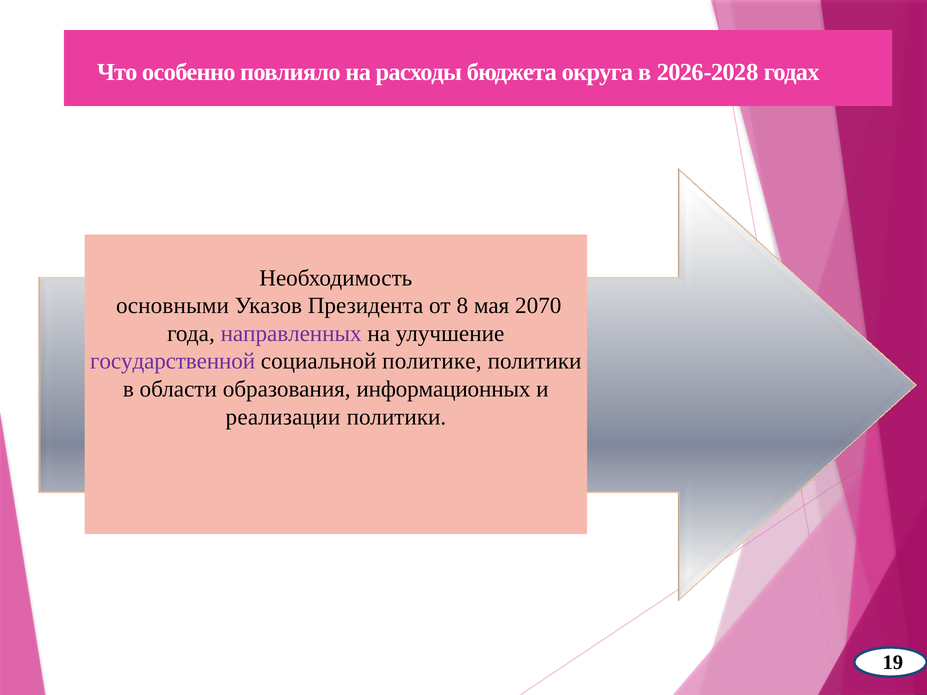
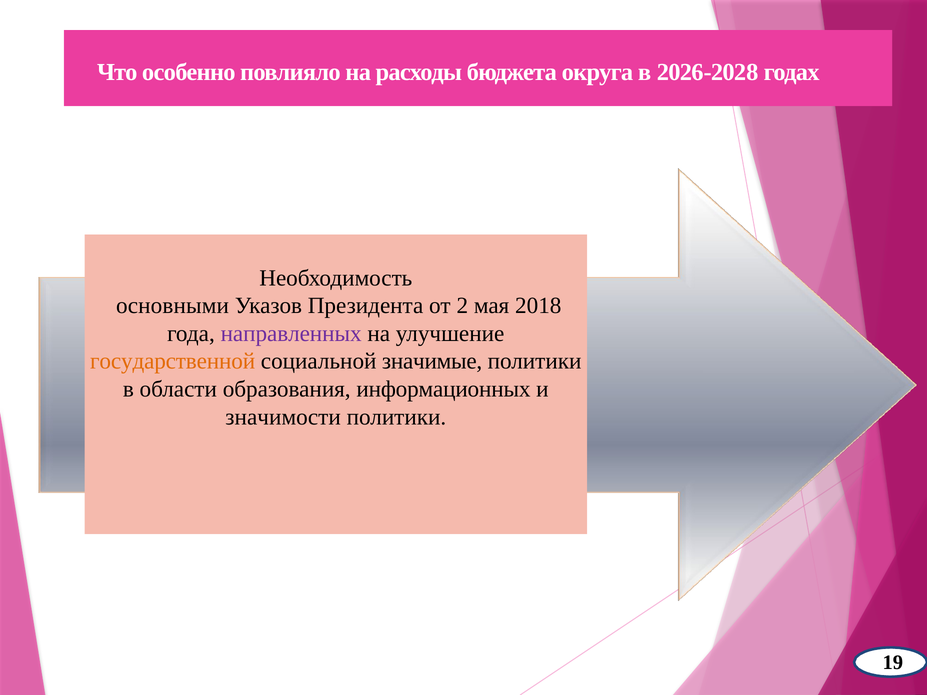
8: 8 -> 2
2070: 2070 -> 2018
государственной colour: purple -> orange
политике: политике -> значимые
реализации: реализации -> значимости
